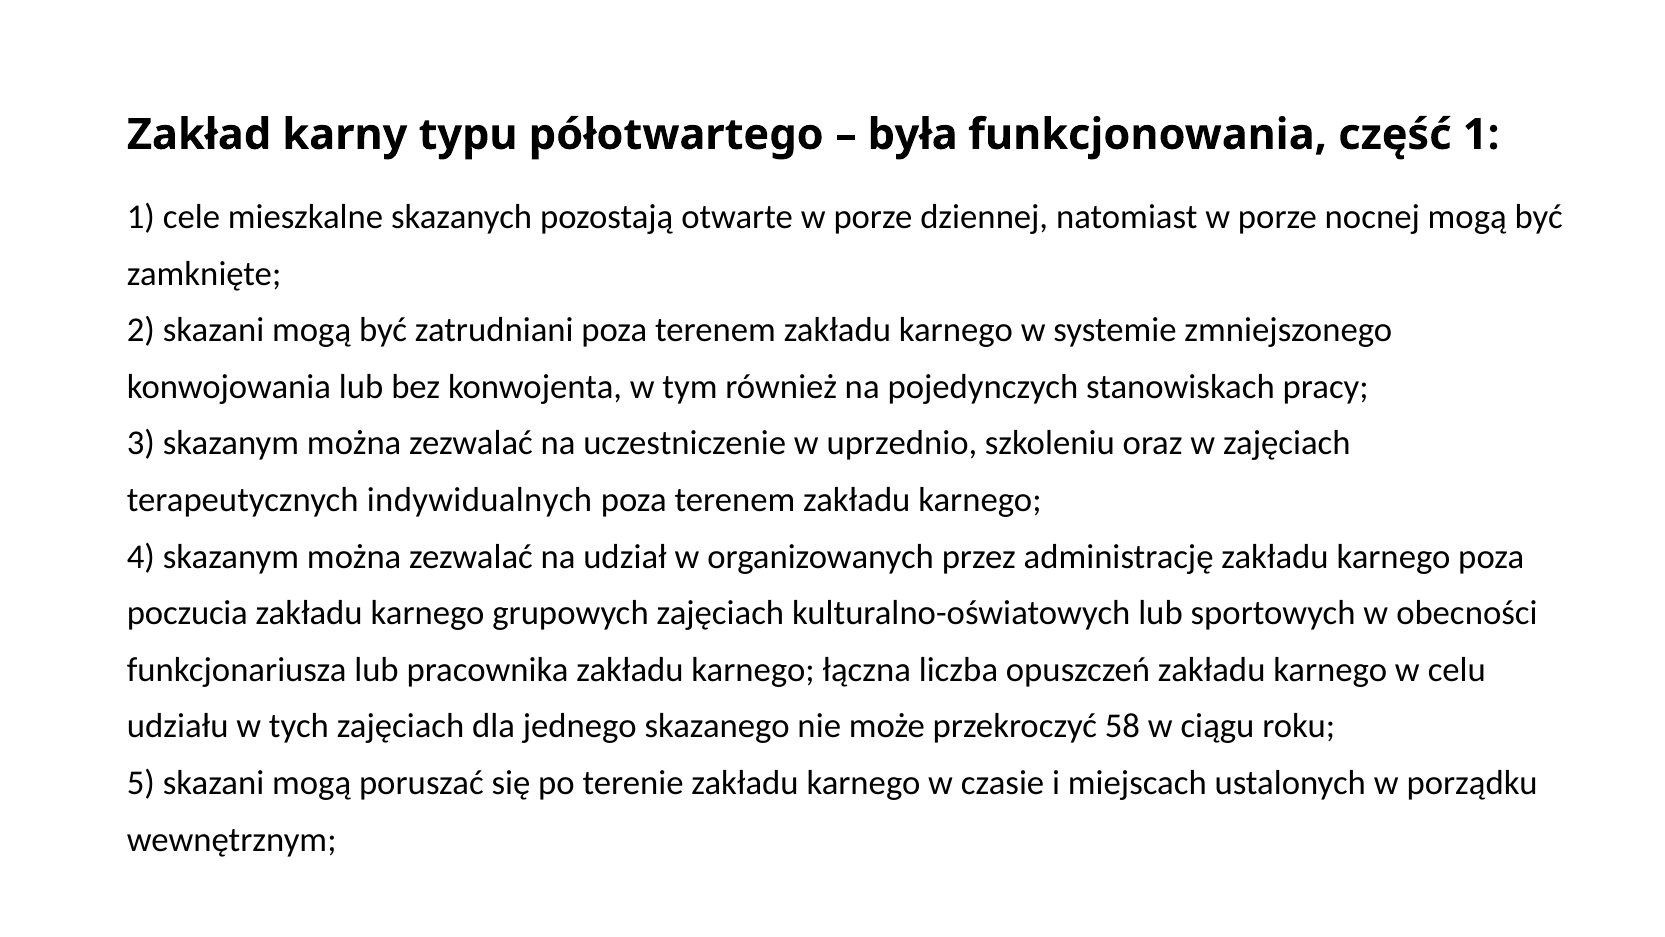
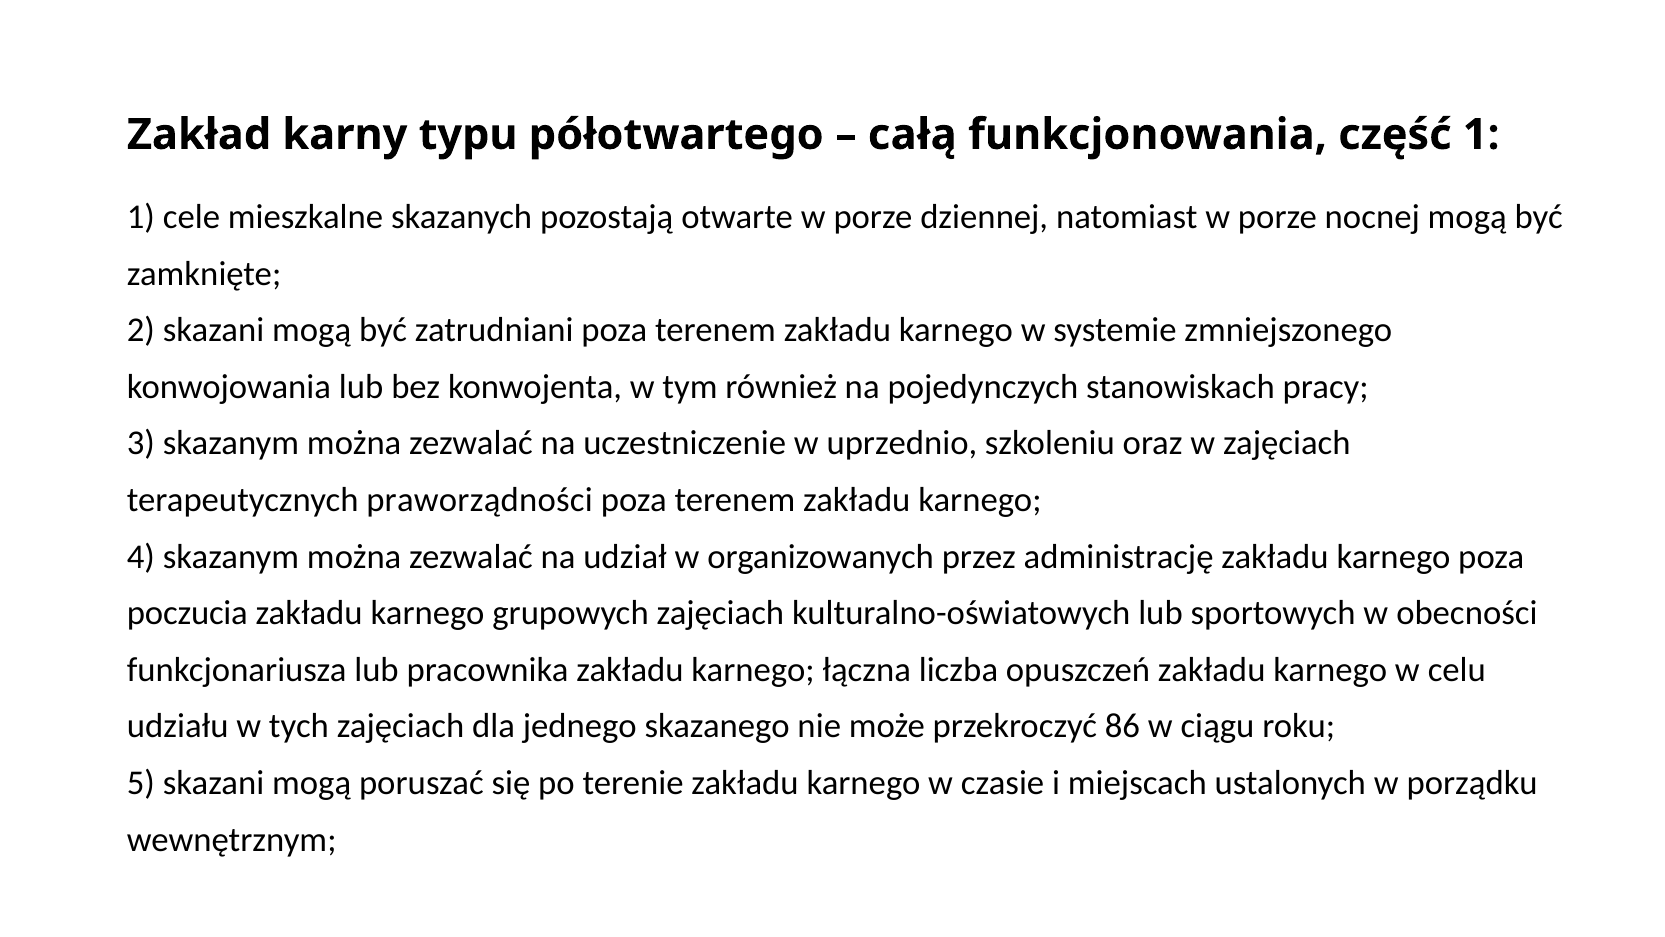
była: była -> całą
indywidualnych: indywidualnych -> praworządności
58: 58 -> 86
